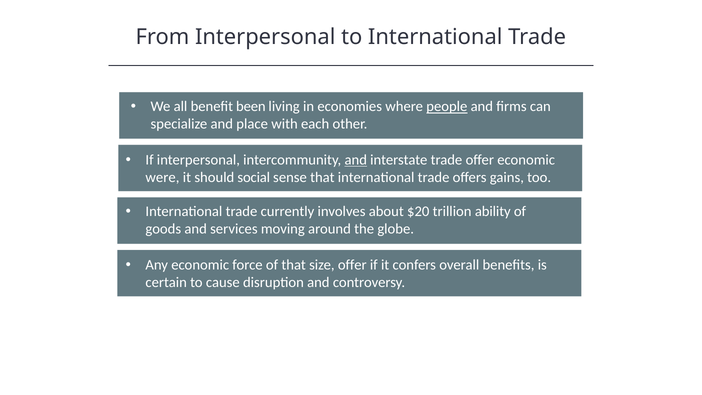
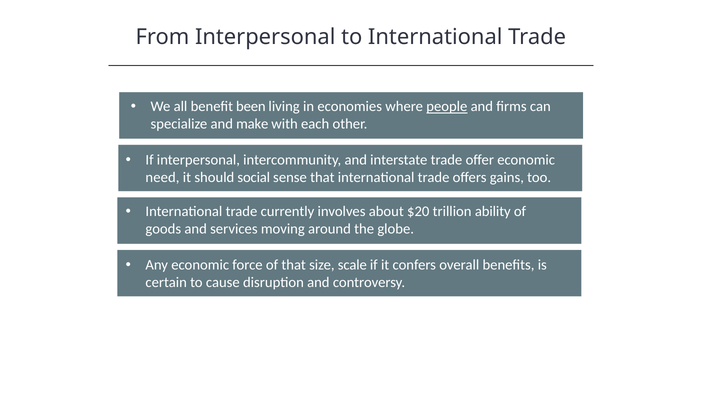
place: place -> make
and at (356, 160) underline: present -> none
were: were -> need
size offer: offer -> scale
